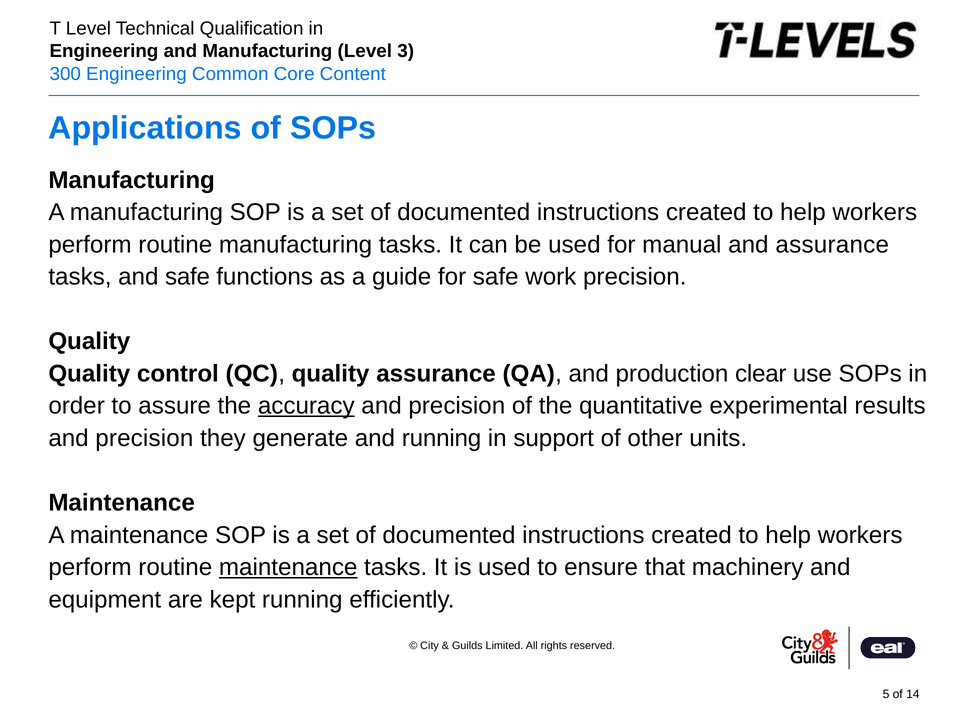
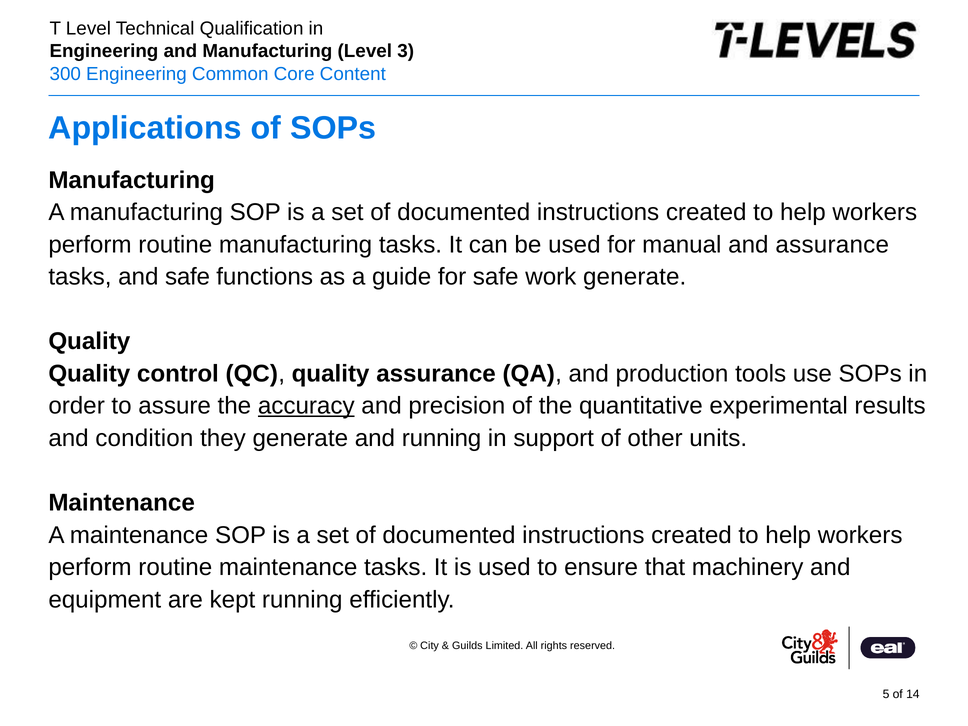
work precision: precision -> generate
clear: clear -> tools
precision at (144, 438): precision -> condition
maintenance at (288, 567) underline: present -> none
